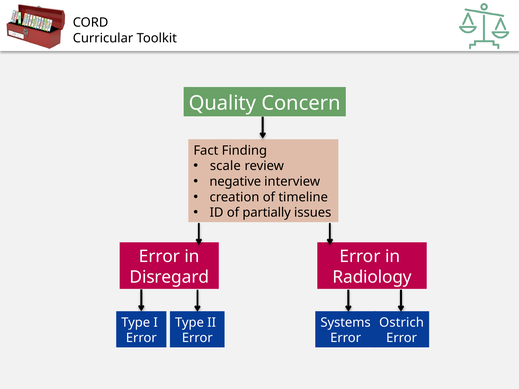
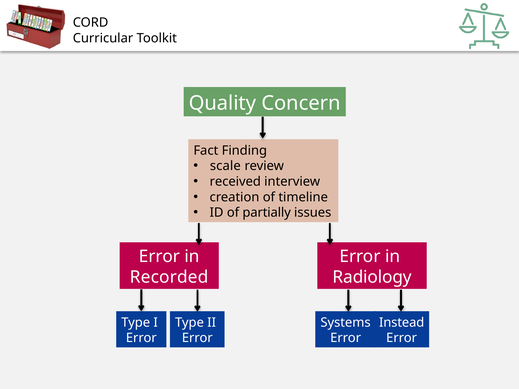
negative: negative -> received
Disregard: Disregard -> Recorded
Ostrich: Ostrich -> Instead
